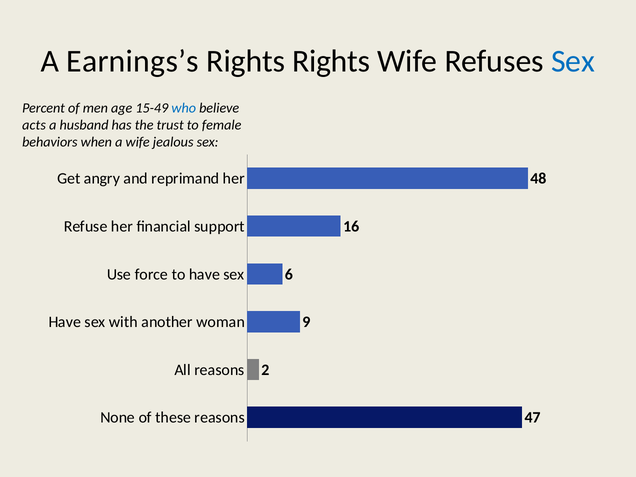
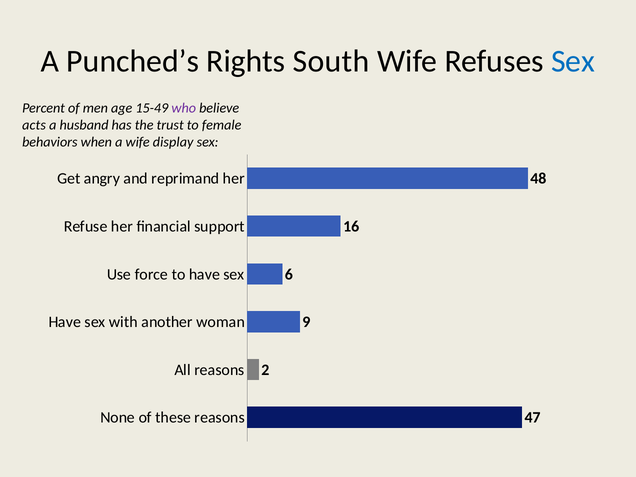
Earnings’s: Earnings’s -> Punched’s
Rights Rights: Rights -> South
who colour: blue -> purple
jealous: jealous -> display
